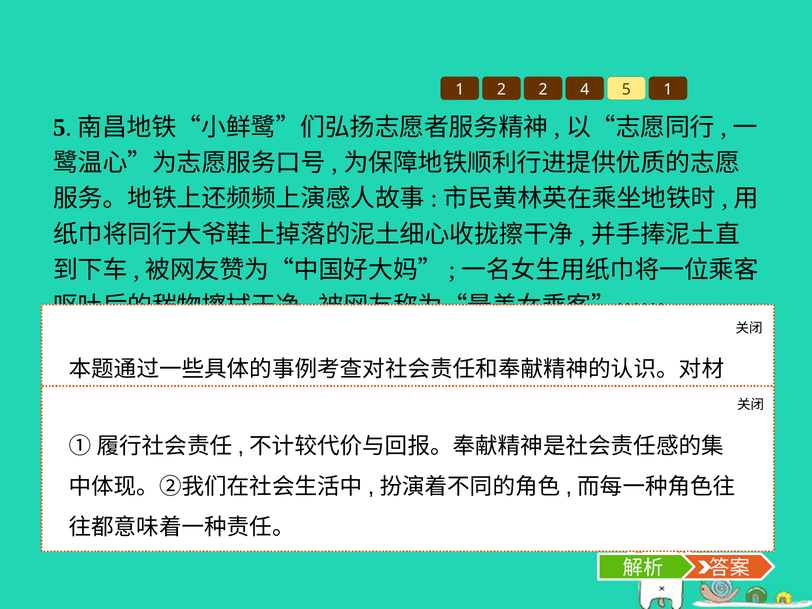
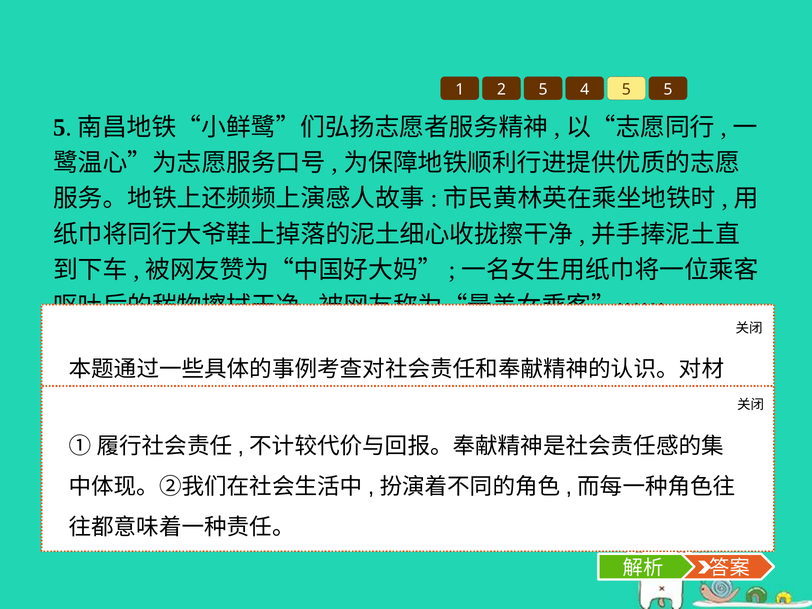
2 2: 2 -> 5
5 1: 1 -> 5
